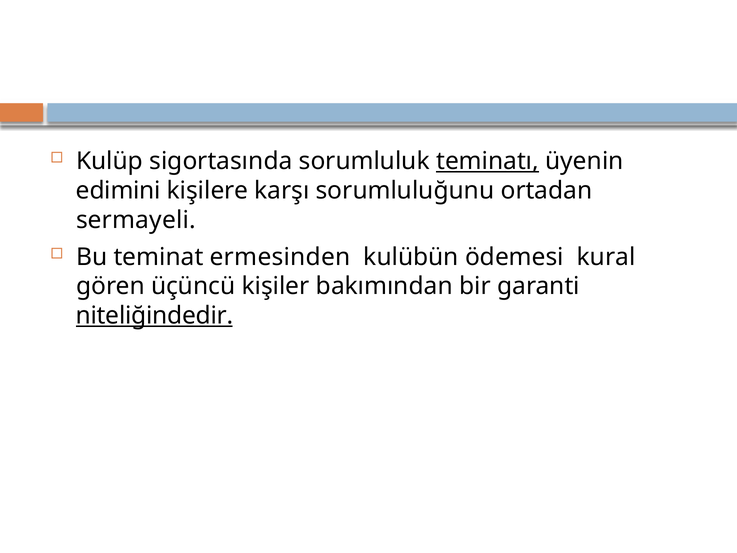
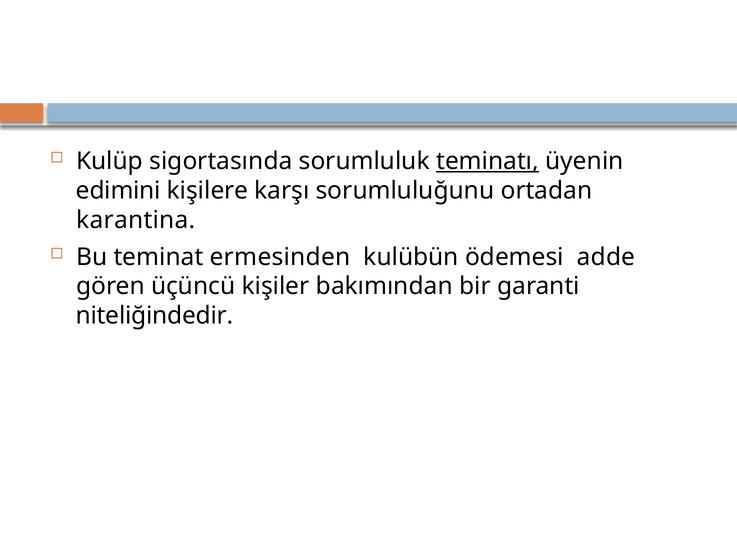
sermayeli: sermayeli -> karantina
kural: kural -> adde
niteliğindedir underline: present -> none
